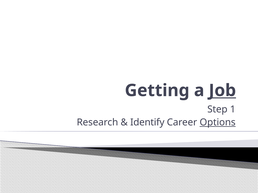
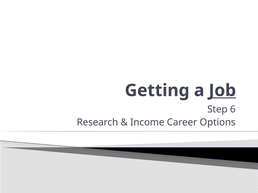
1: 1 -> 6
Identify: Identify -> Income
Options underline: present -> none
